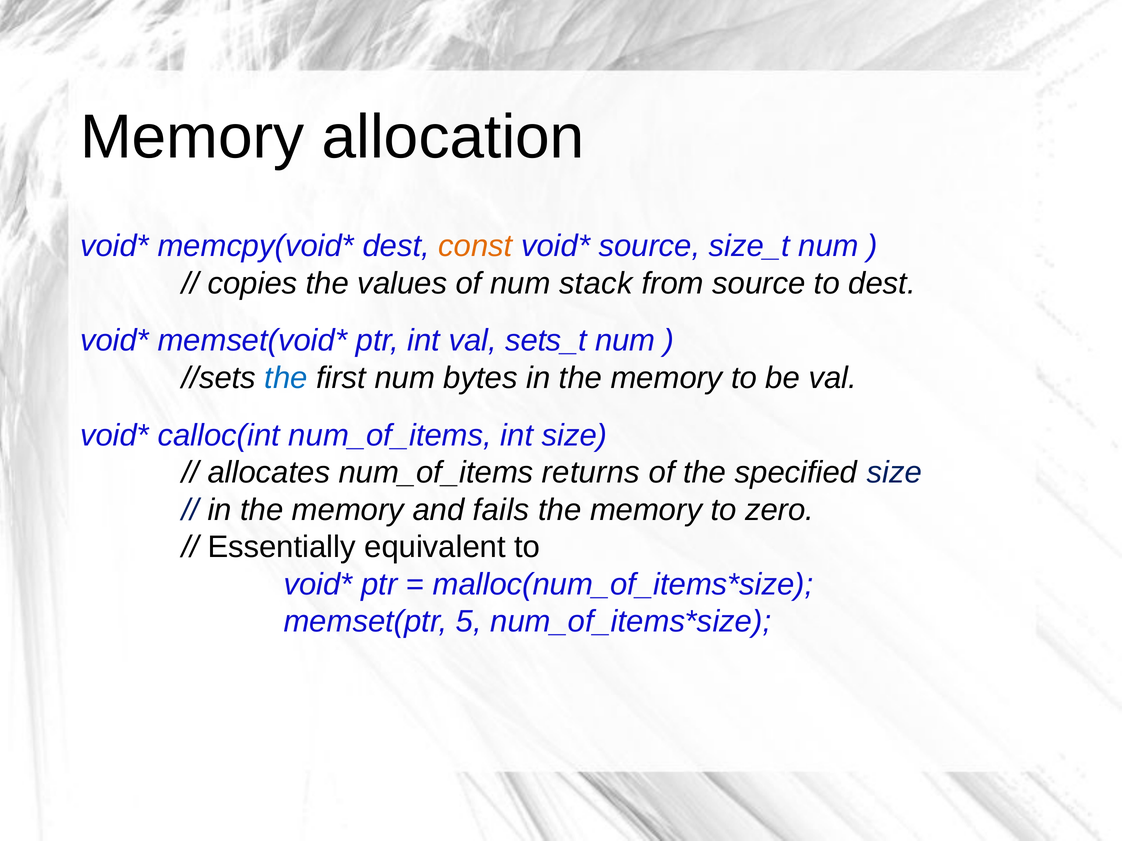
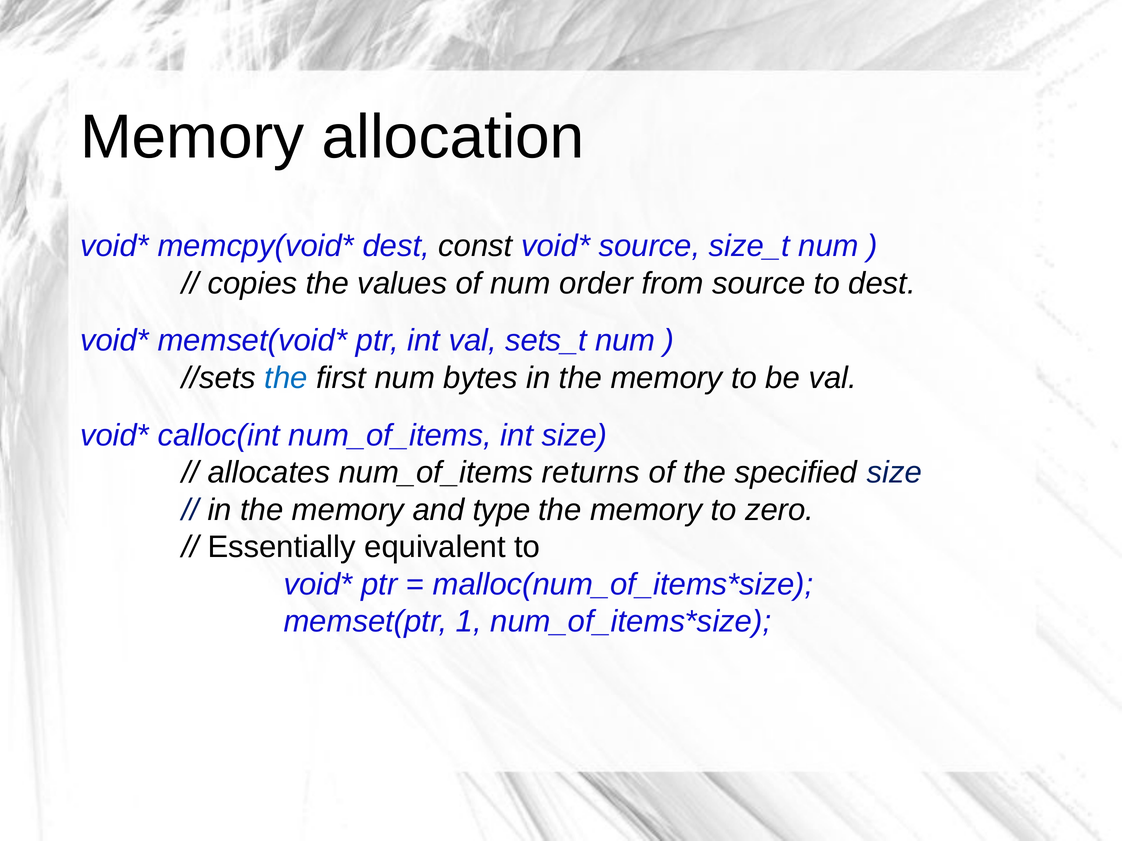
const colour: orange -> black
stack: stack -> order
fails: fails -> type
5: 5 -> 1
